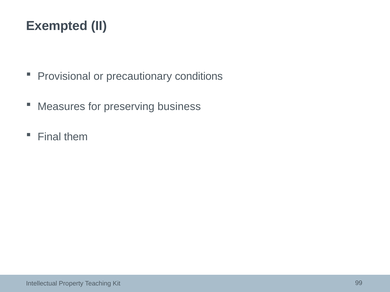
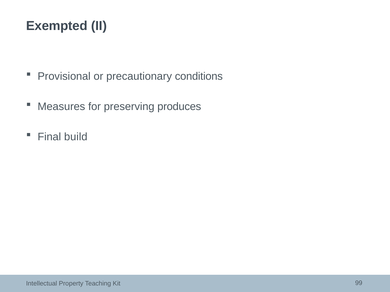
business: business -> produces
them: them -> build
